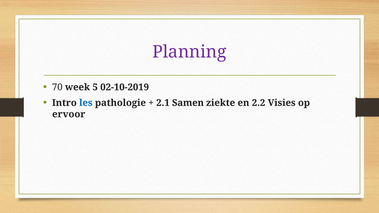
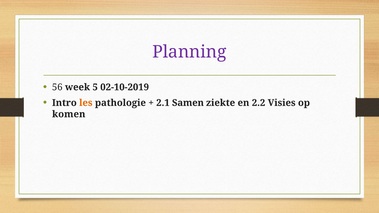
70: 70 -> 56
les colour: blue -> orange
ervoor: ervoor -> komen
